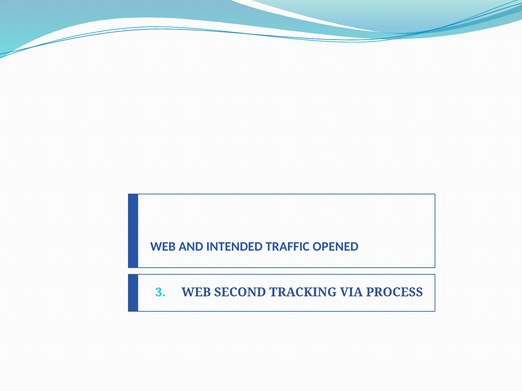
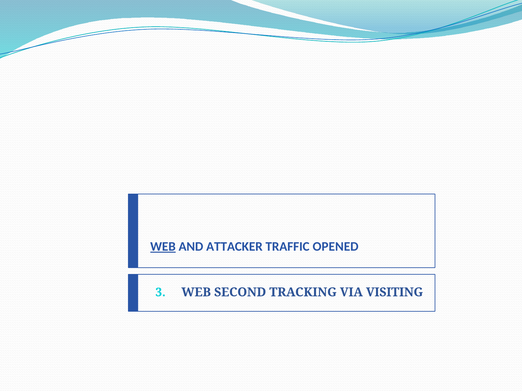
WEB at (163, 247) underline: none -> present
INTENDED: INTENDED -> ATTACKER
PROCESS: PROCESS -> VISITING
